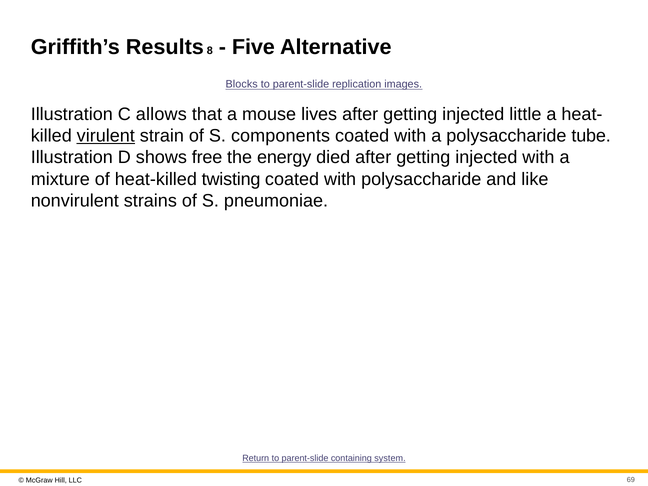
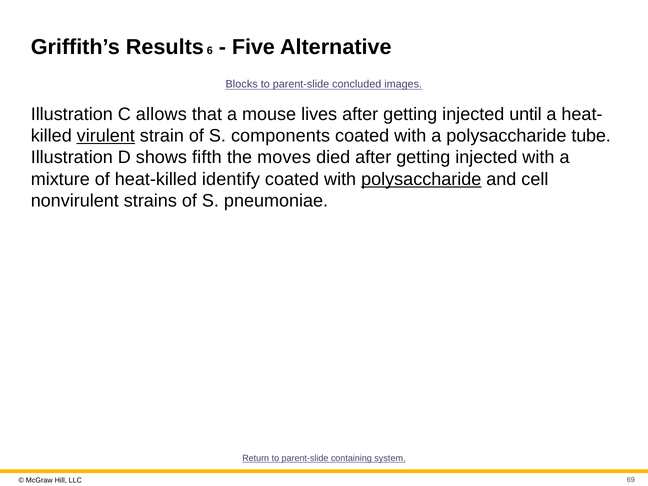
8: 8 -> 6
replication: replication -> concluded
little: little -> until
free: free -> fifth
energy: energy -> moves
twisting: twisting -> identify
polysaccharide at (421, 179) underline: none -> present
like: like -> cell
